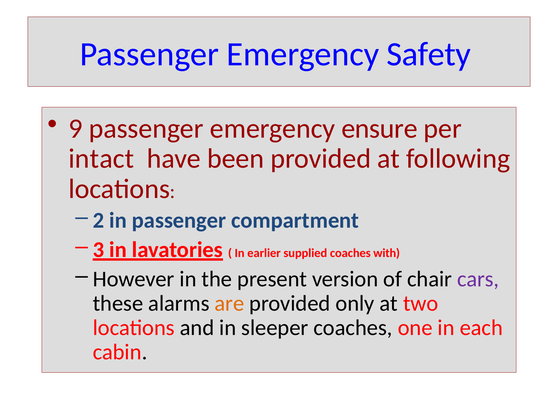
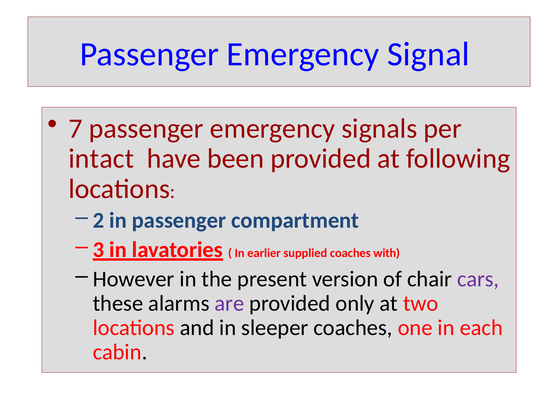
Safety: Safety -> Signal
9: 9 -> 7
ensure: ensure -> signals
are colour: orange -> purple
